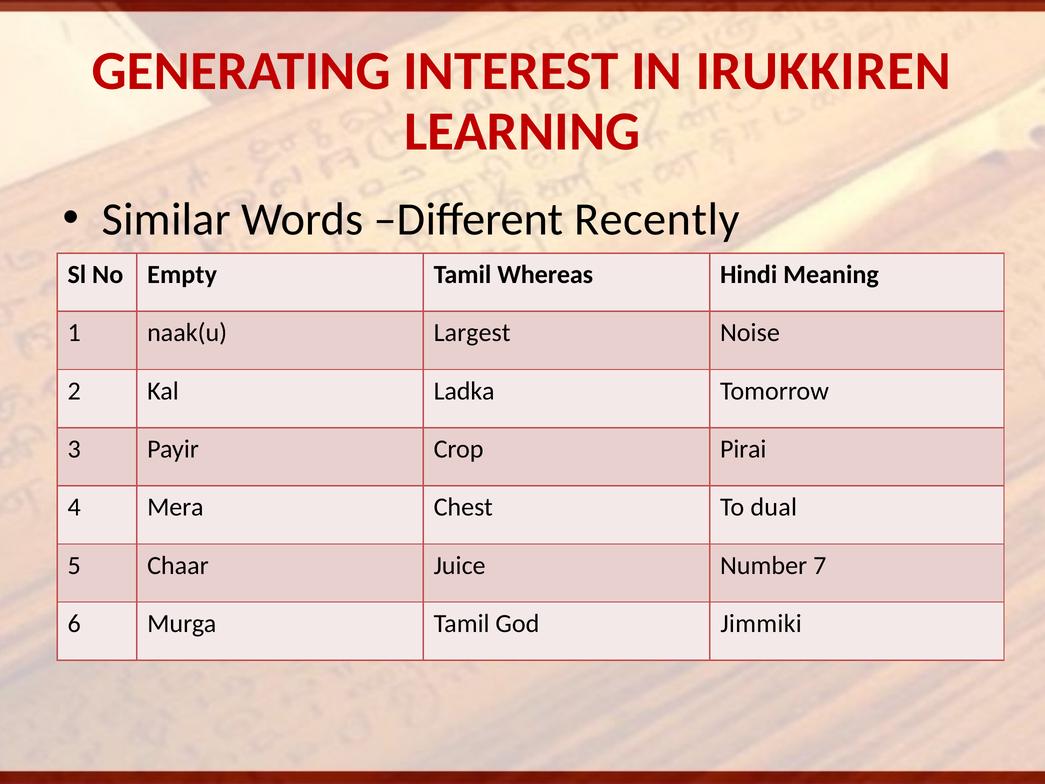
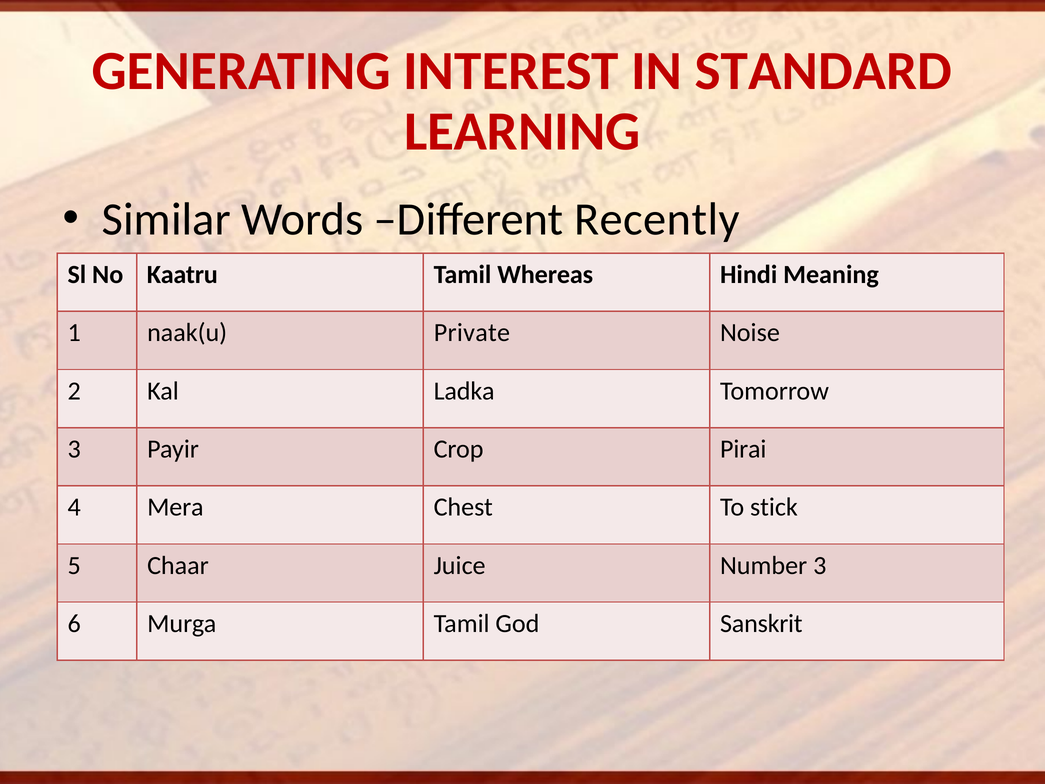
IRUKKIREN: IRUKKIREN -> STANDARD
Empty: Empty -> Kaatru
Largest: Largest -> Private
dual: dual -> stick
Number 7: 7 -> 3
Jimmiki: Jimmiki -> Sanskrit
